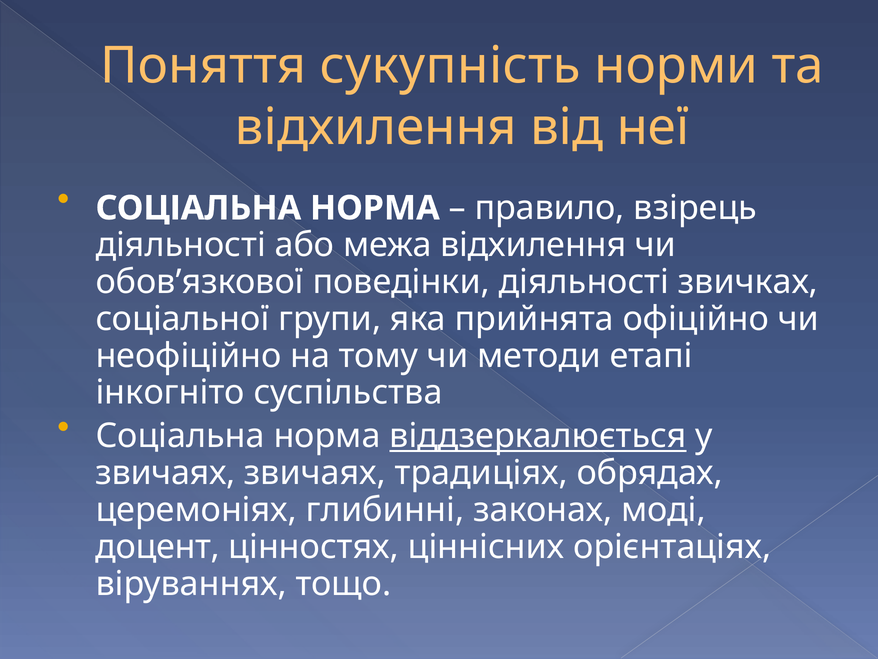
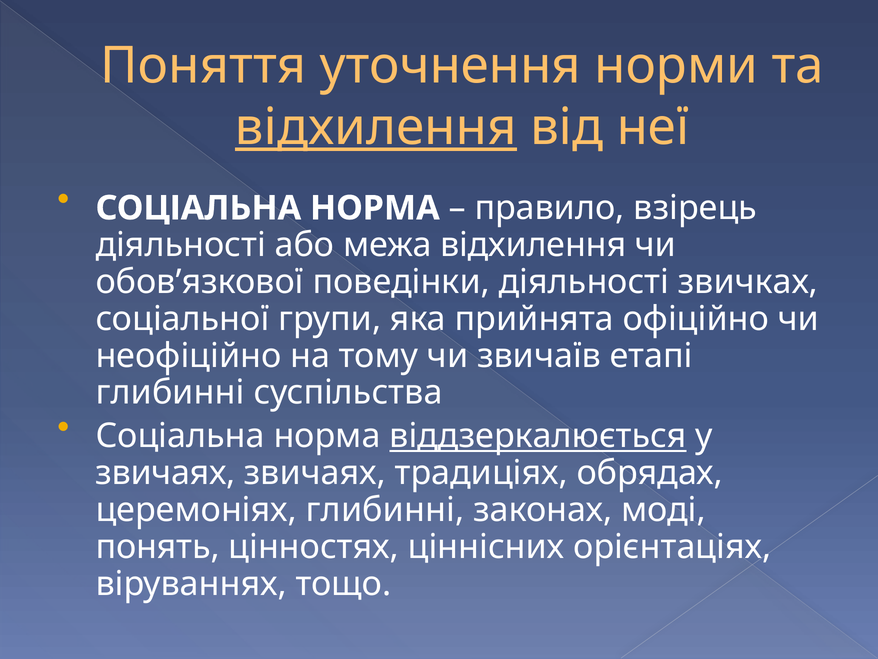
сукупність: сукупність -> уточнення
відхилення at (376, 127) underline: none -> present
методи: методи -> звичаїв
інкогніто at (170, 392): інкогніто -> глибинні
доцент: доцент -> понять
